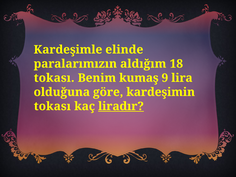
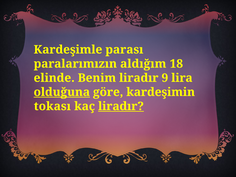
elinde: elinde -> parası
tokası at (54, 78): tokası -> elinde
Benim kumaş: kumaş -> liradır
olduğuna underline: none -> present
